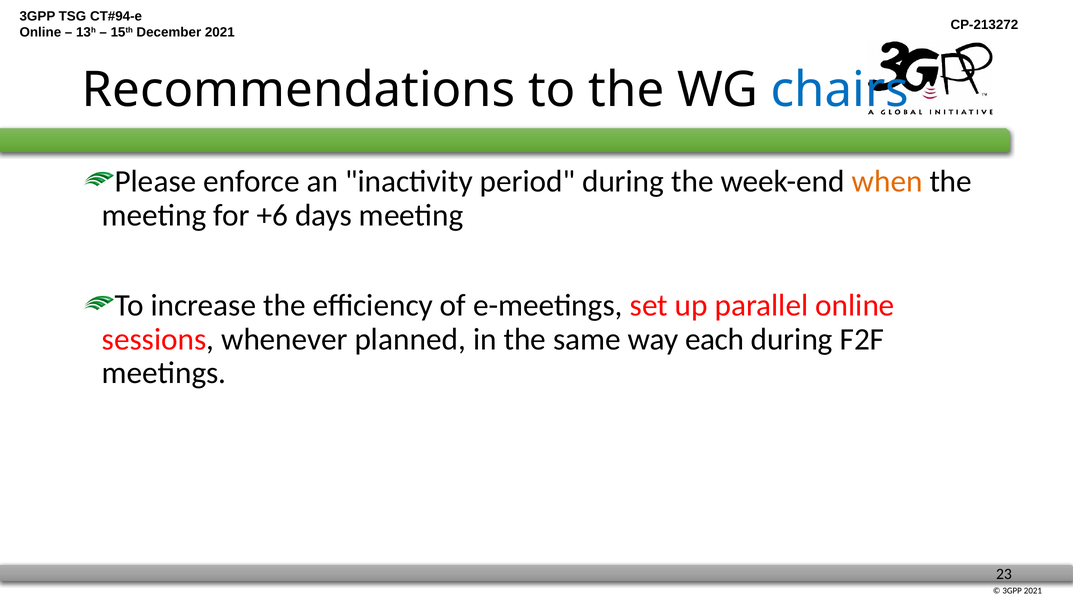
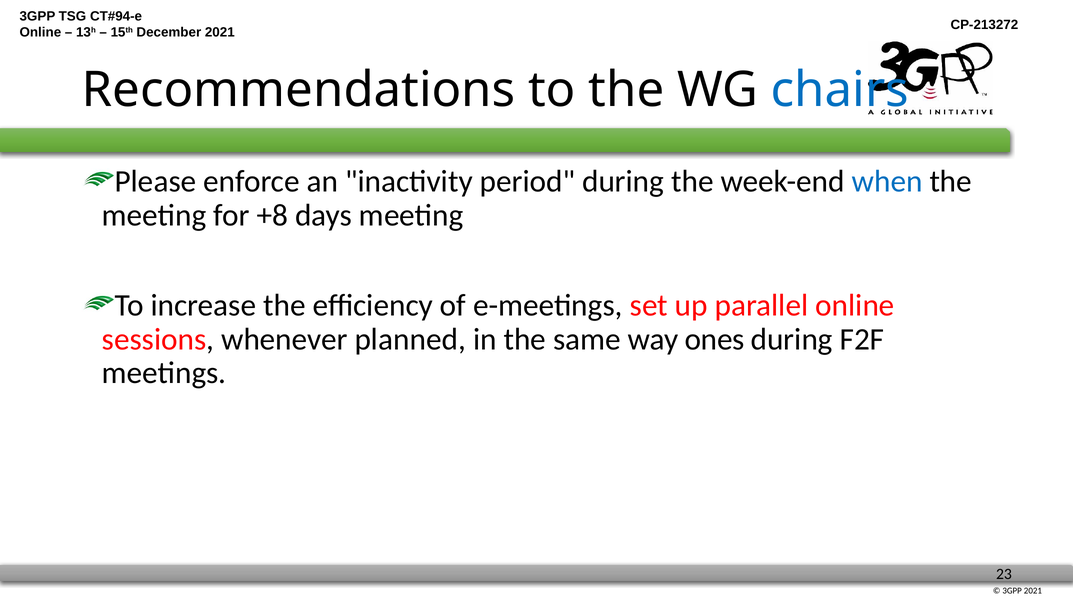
when colour: orange -> blue
+6: +6 -> +8
each: each -> ones
